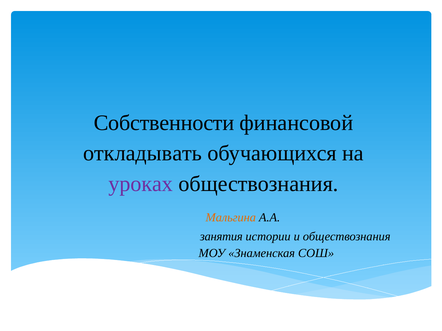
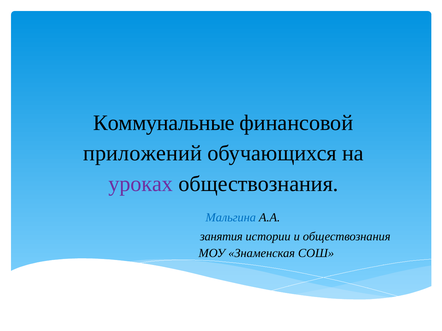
Собственности: Собственности -> Коммунальные
откладывать: откладывать -> приложений
Мальгина colour: orange -> blue
